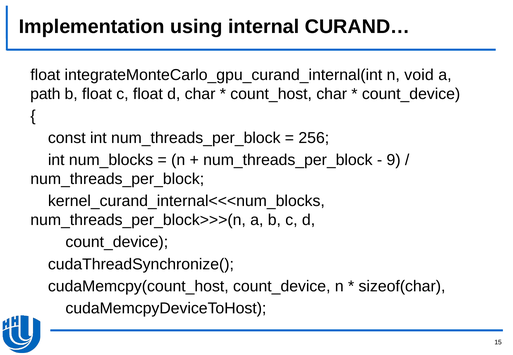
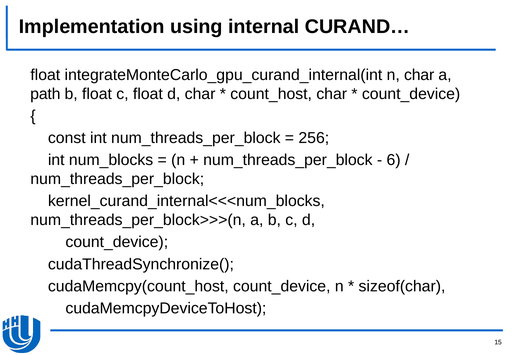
n void: void -> char
9: 9 -> 6
